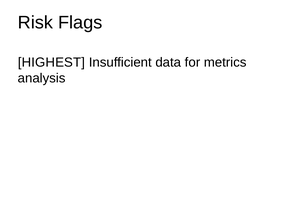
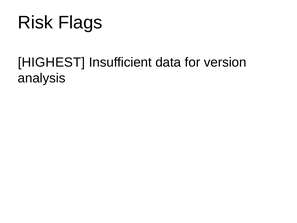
metrics: metrics -> version
